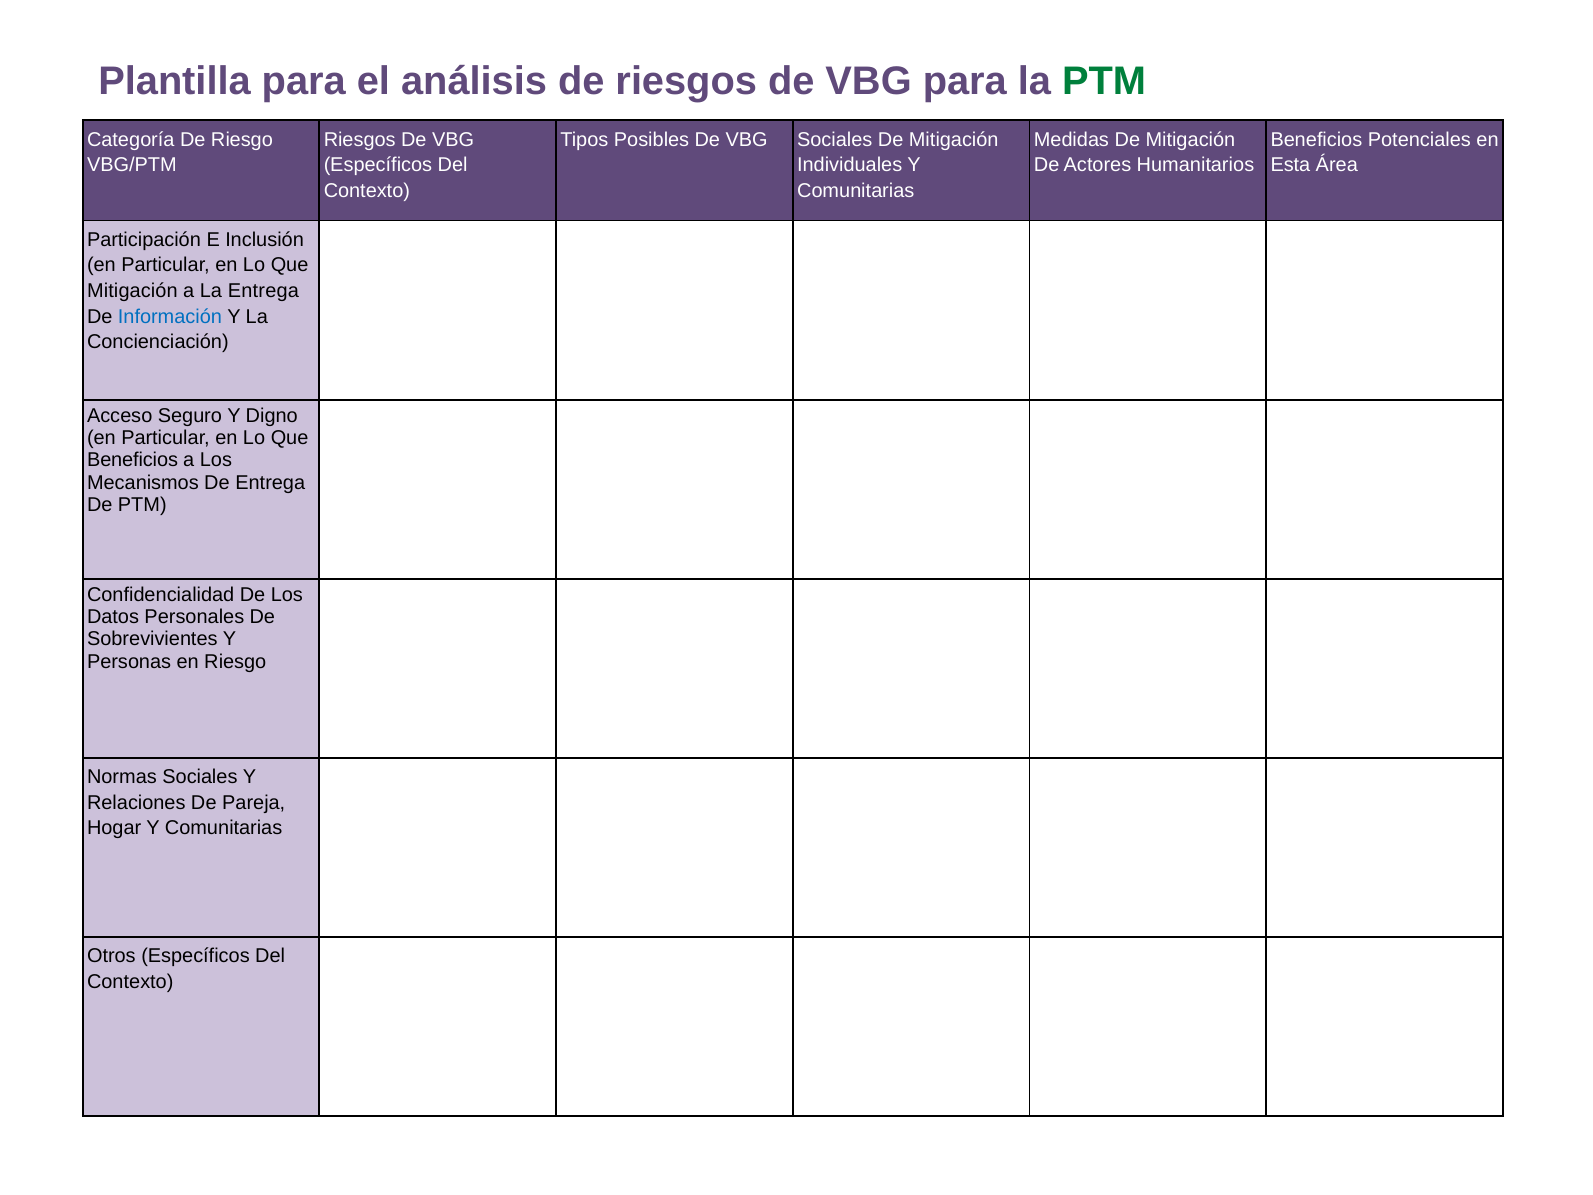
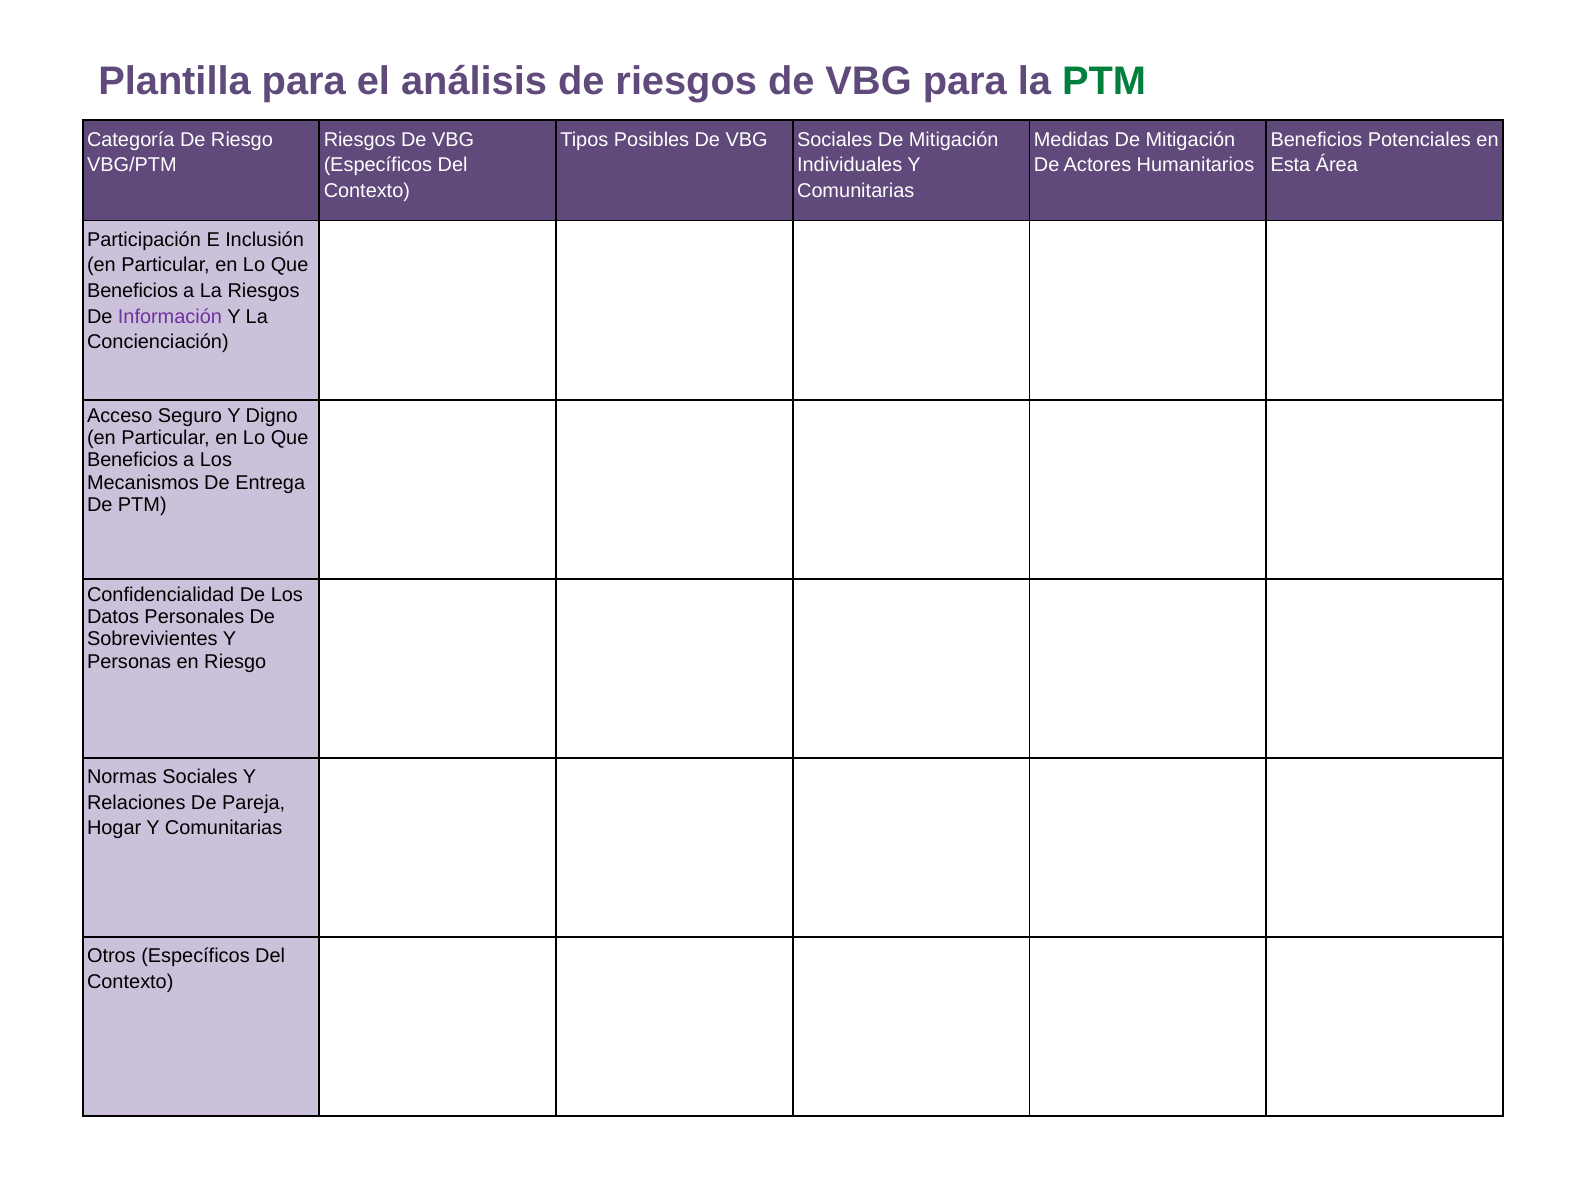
Mitigación at (132, 291): Mitigación -> Beneficios
La Entrega: Entrega -> Riesgos
Información colour: blue -> purple
